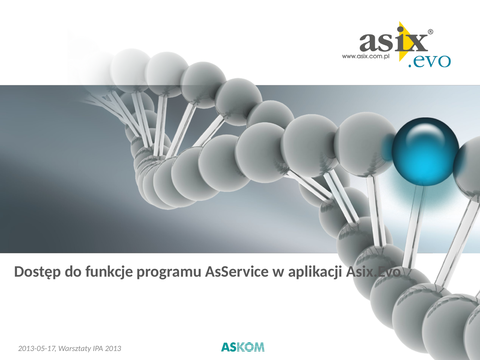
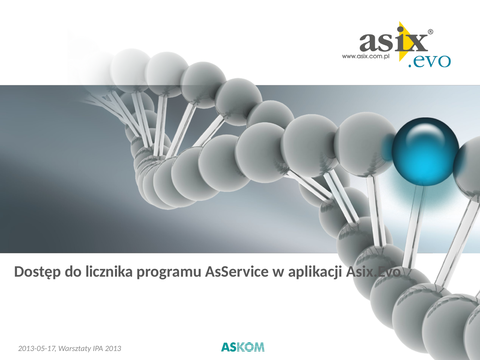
funkcje: funkcje -> licznika
